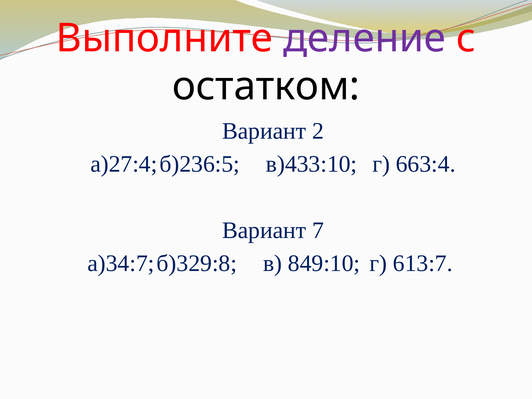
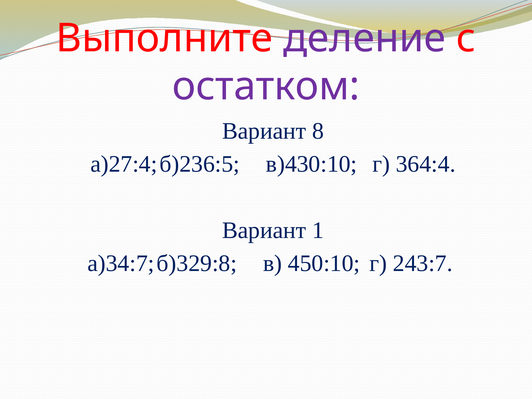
остатком colour: black -> purple
2: 2 -> 8
в)433:10: в)433:10 -> в)430:10
663:4: 663:4 -> 364:4
7: 7 -> 1
849:10: 849:10 -> 450:10
613:7: 613:7 -> 243:7
